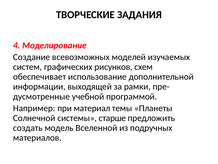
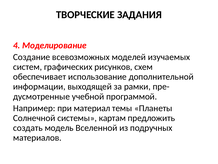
старше: старше -> картам
